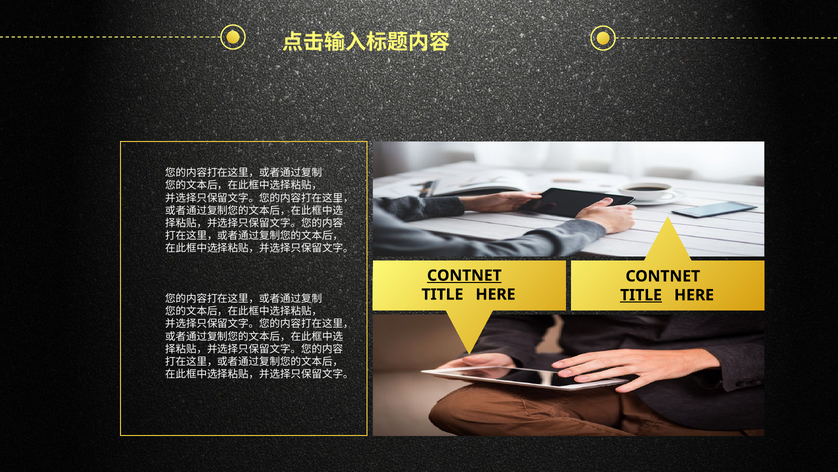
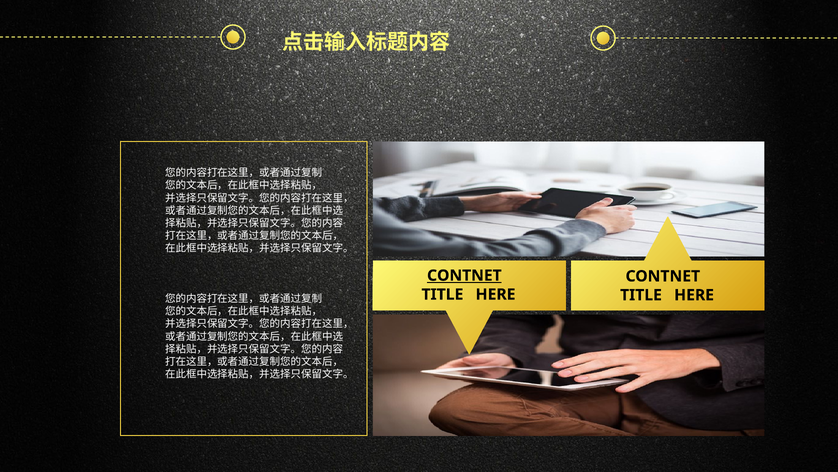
TITLE at (641, 295) underline: present -> none
